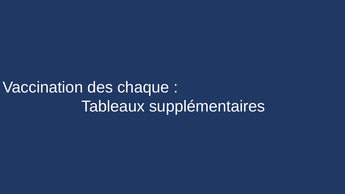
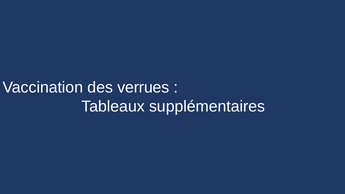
chaque: chaque -> verrues
